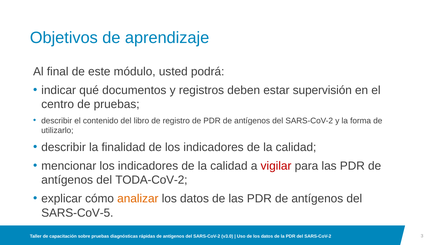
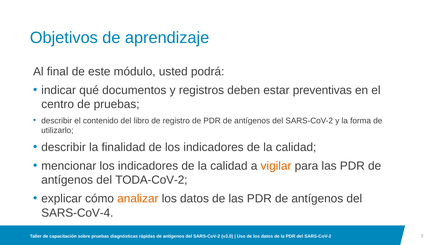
supervisión: supervisión -> preventivas
vigilar colour: red -> orange
SARS-CoV-5: SARS-CoV-5 -> SARS-CoV-4
